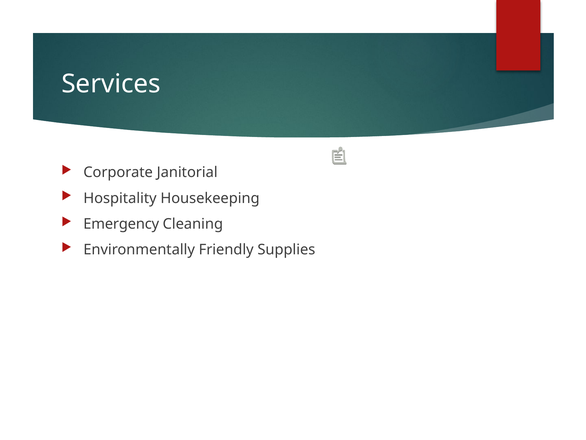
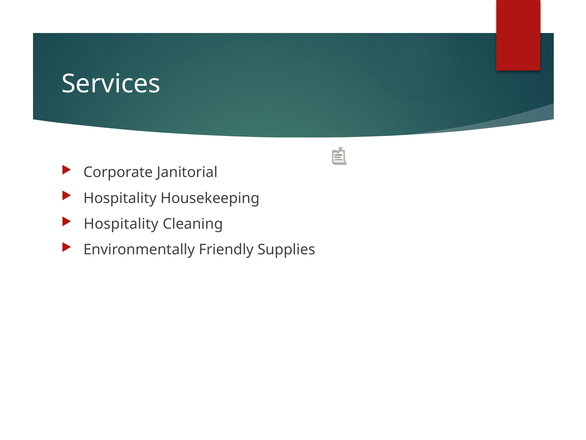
Emergency at (121, 224): Emergency -> Hospitality
